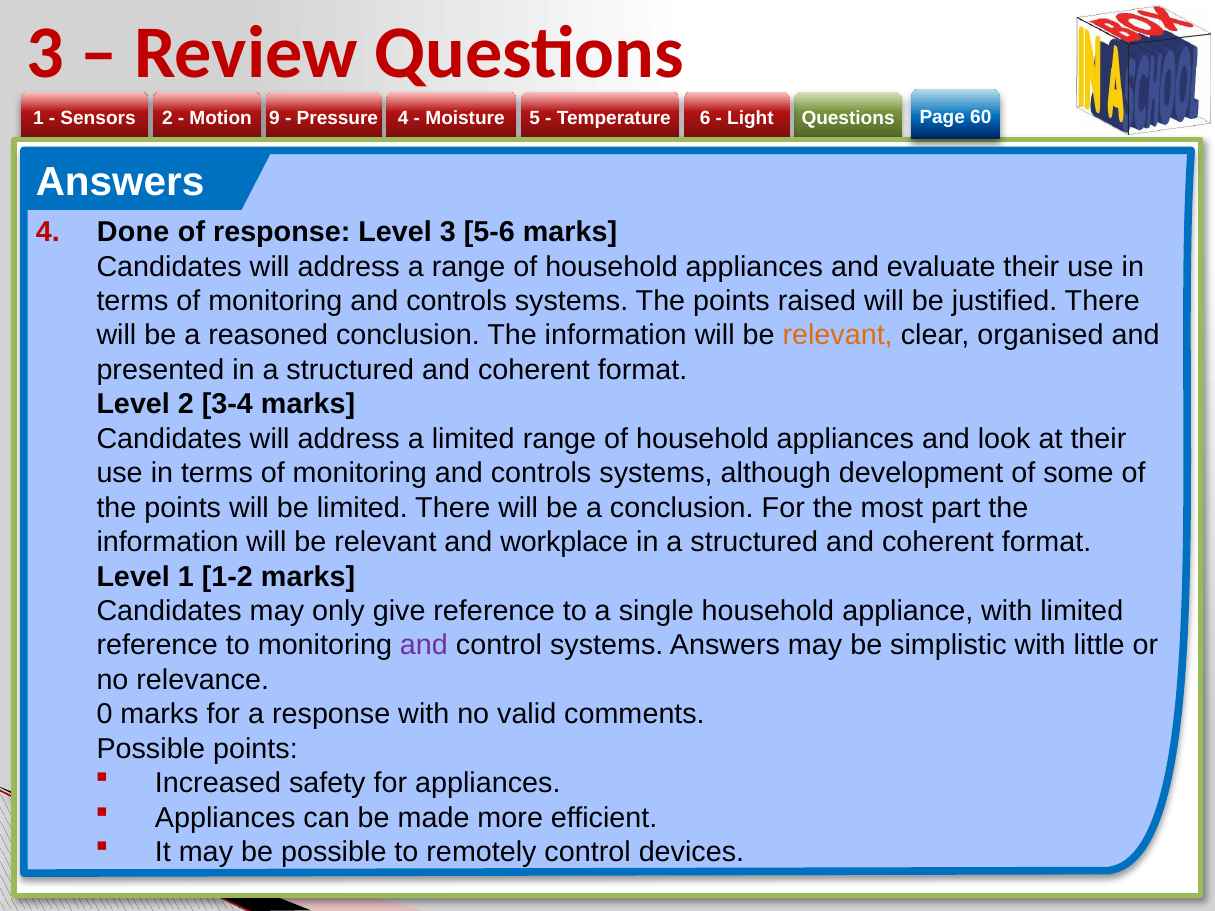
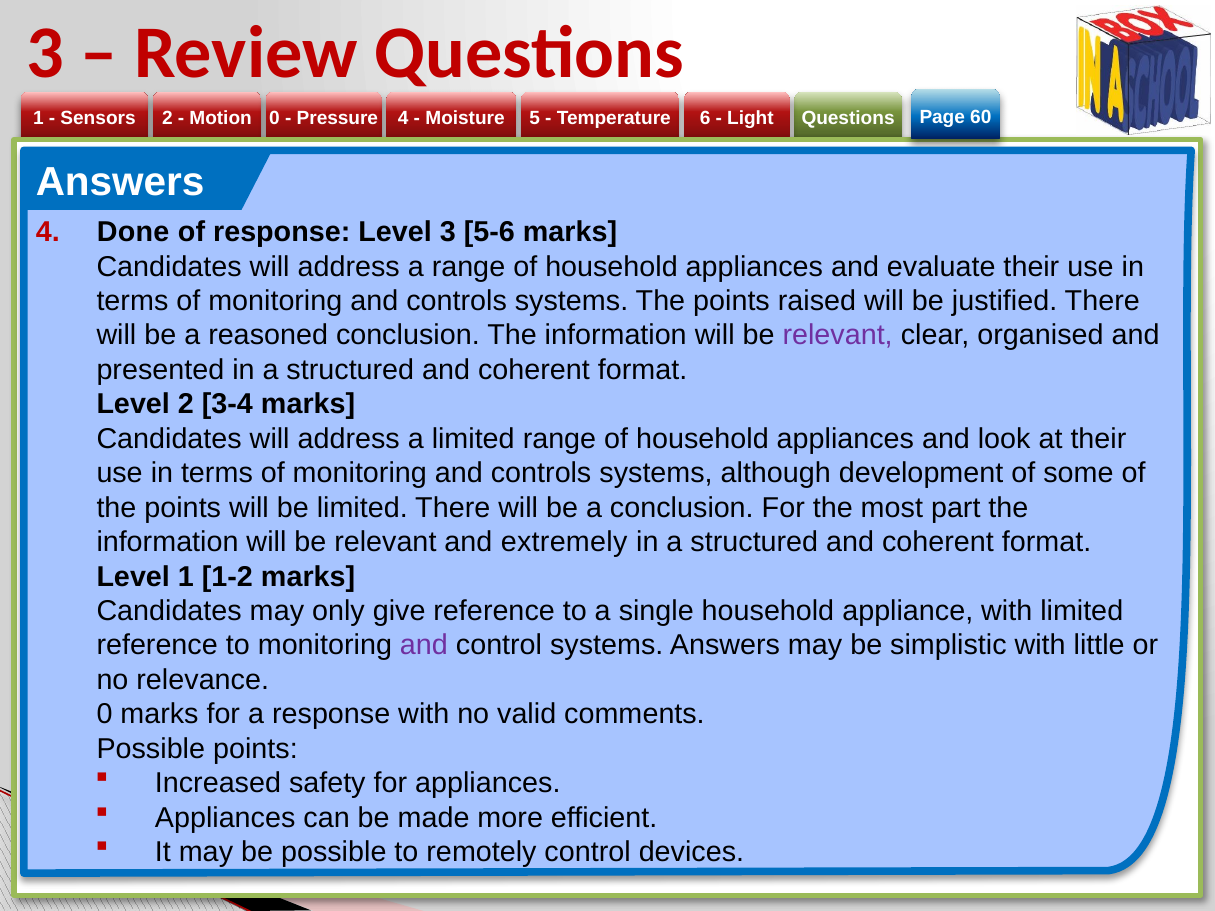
9 at (275, 118): 9 -> 0
relevant at (838, 336) colour: orange -> purple
workplace: workplace -> extremely
